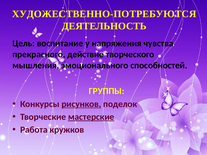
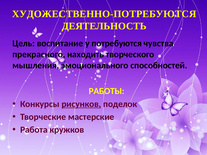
напряжения: напряжения -> потребуются
действие: действие -> находить
ГРУППЫ: ГРУППЫ -> РАБОТЫ
мастерские underline: present -> none
